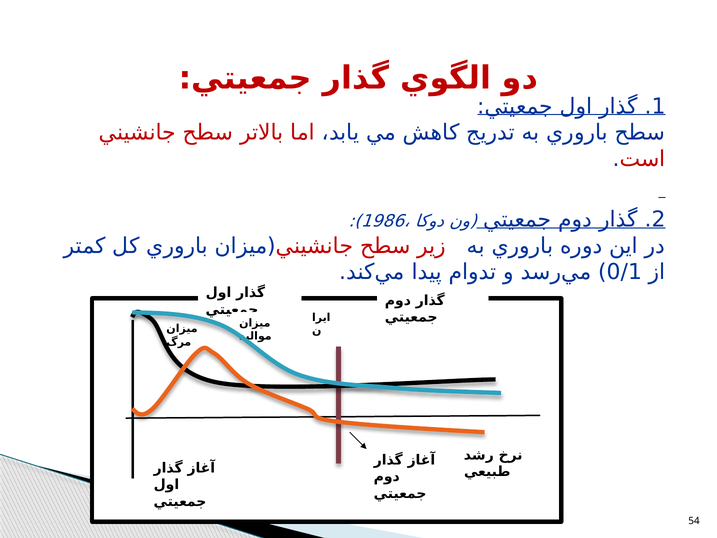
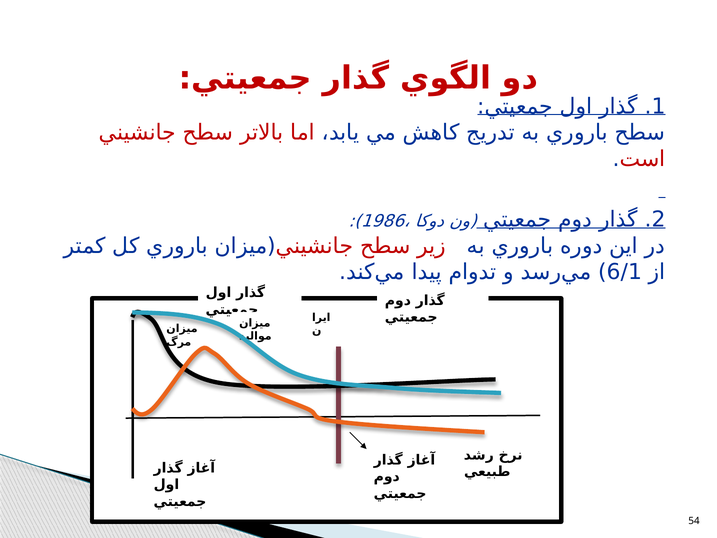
0/1: 0/1 -> 6/1
